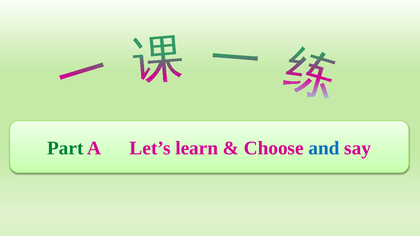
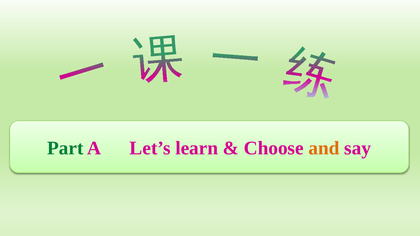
and colour: blue -> orange
